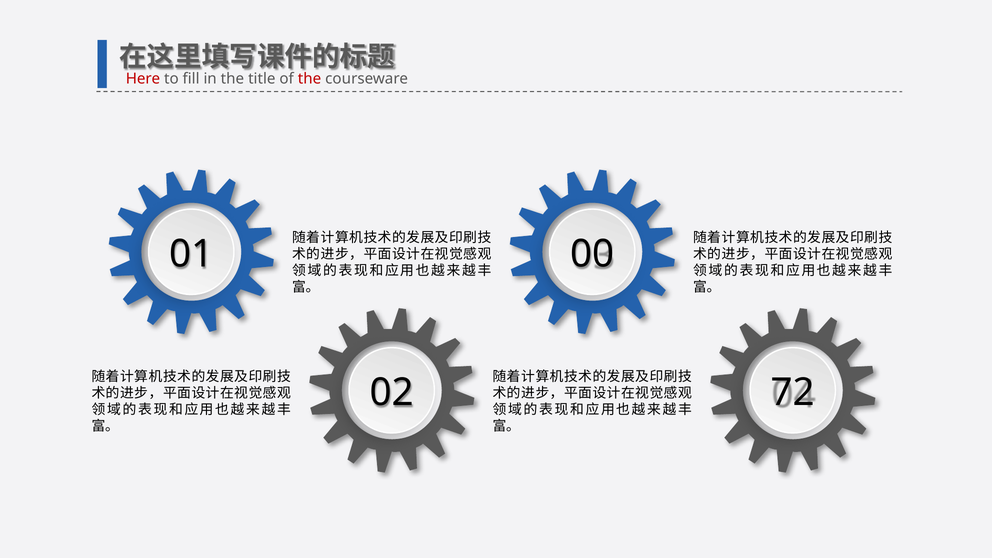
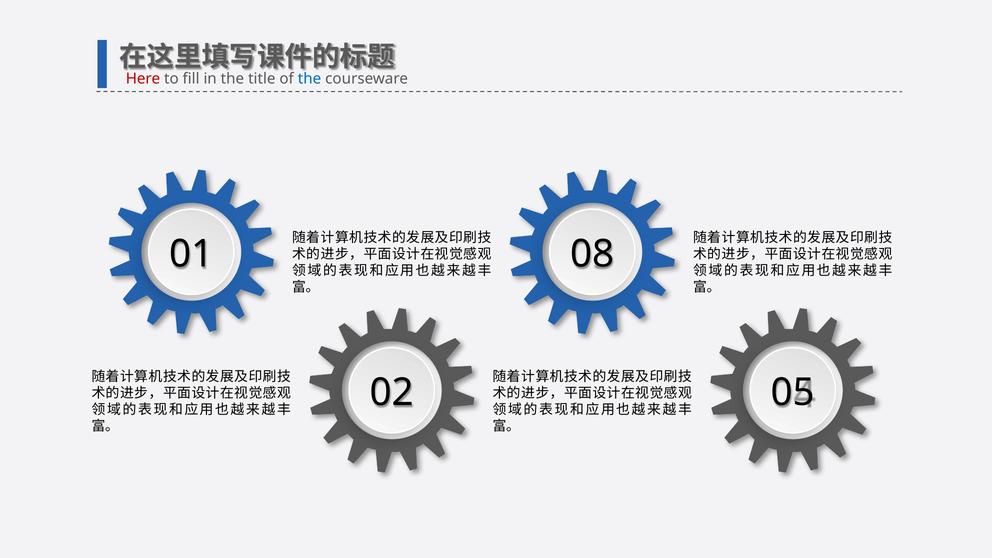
the at (310, 79) colour: red -> blue
00: 00 -> 08
72: 72 -> 05
